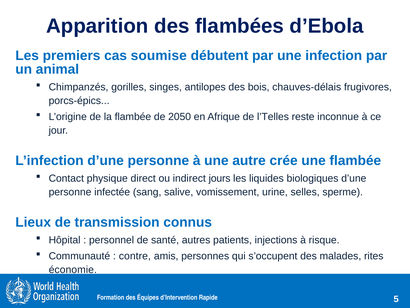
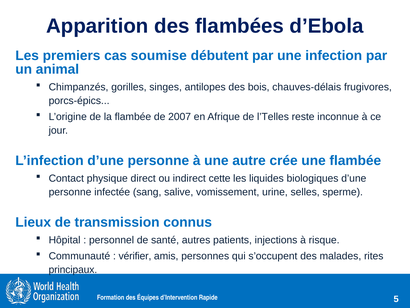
2050: 2050 -> 2007
jours: jours -> cette
contre: contre -> vérifier
économie: économie -> principaux
